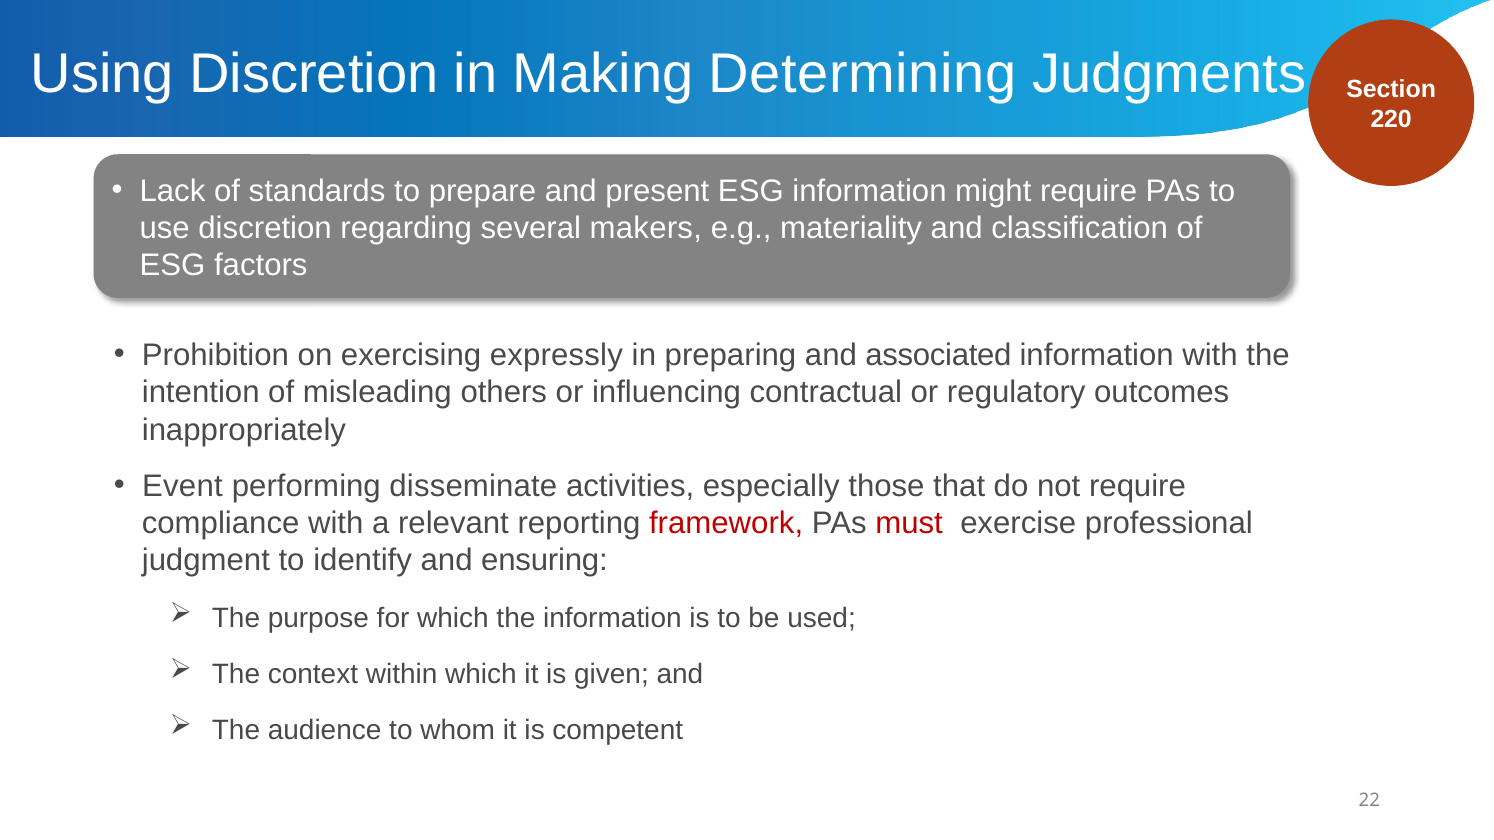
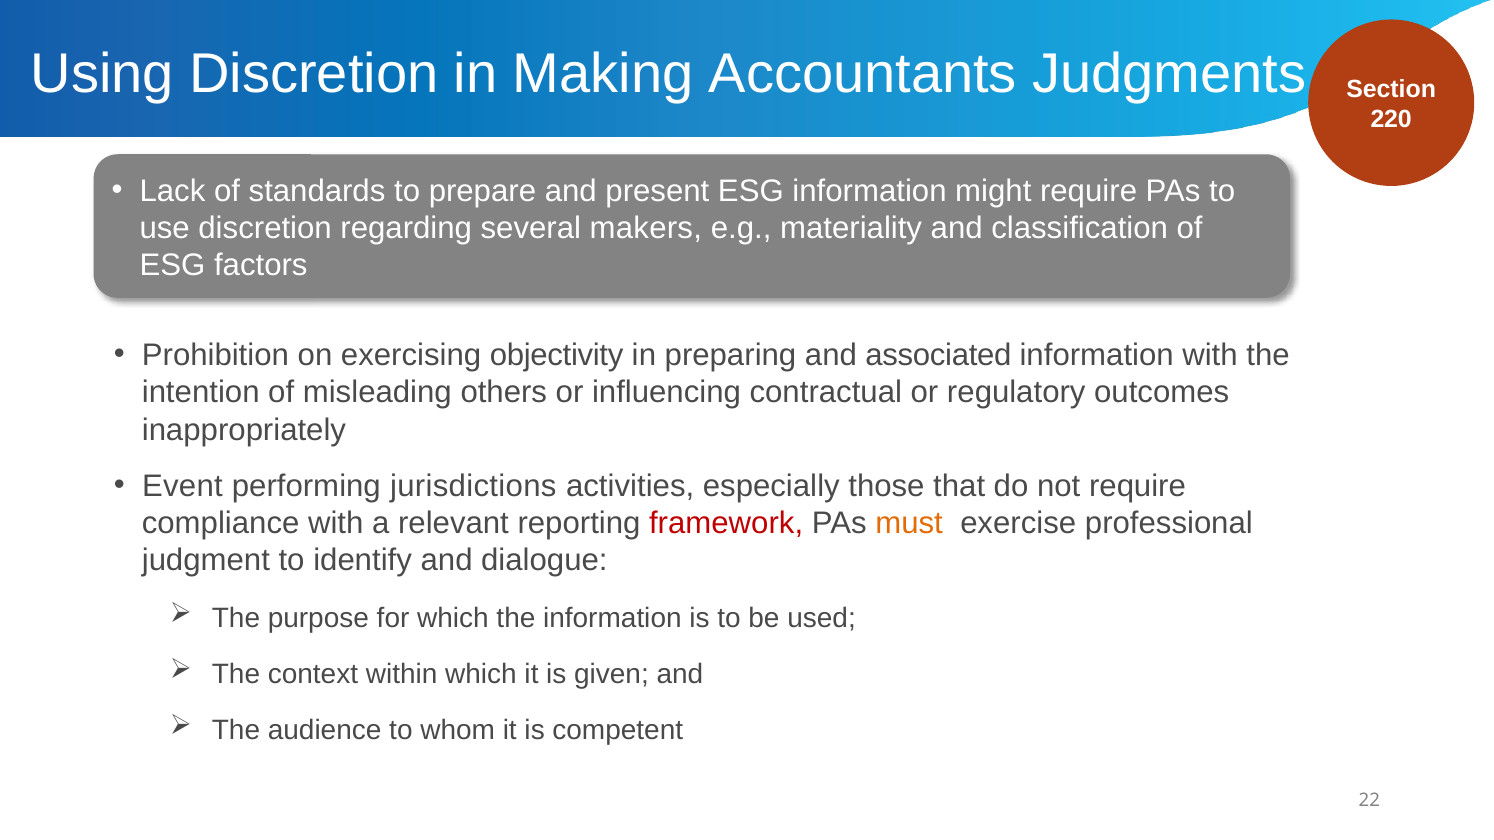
Determining: Determining -> Accountants
expressly: expressly -> objectivity
disseminate: disseminate -> jurisdictions
must colour: red -> orange
ensuring: ensuring -> dialogue
